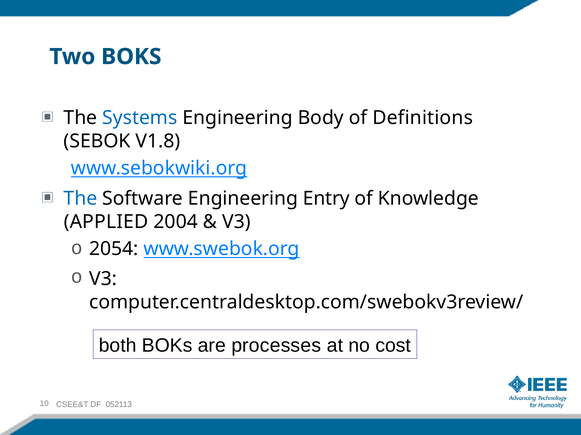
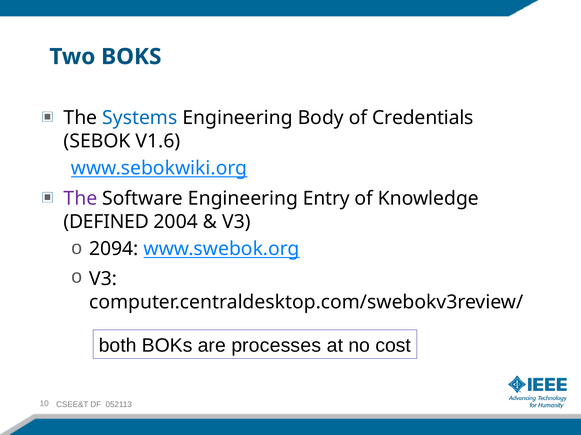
Definitions: Definitions -> Credentials
V1.8: V1.8 -> V1.6
The at (80, 199) colour: blue -> purple
APPLIED: APPLIED -> DEFINED
2054: 2054 -> 2094
